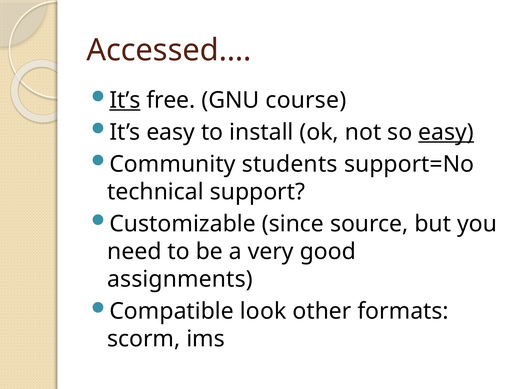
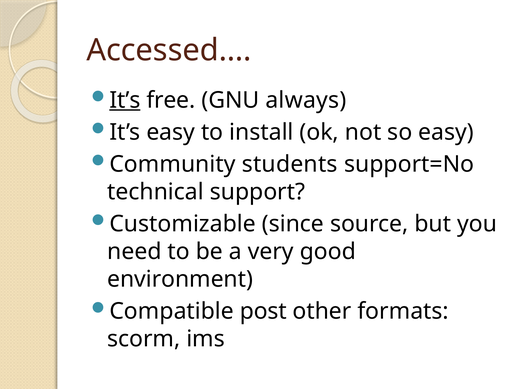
course: course -> always
easy at (446, 132) underline: present -> none
assignments: assignments -> environment
look: look -> post
